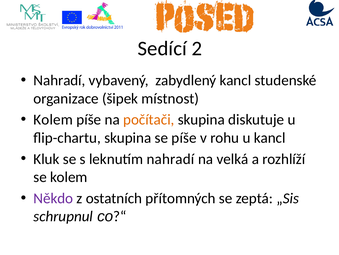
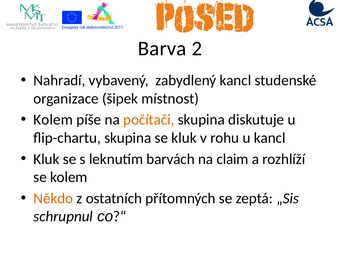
Sedící: Sedící -> Barva
se píše: píše -> kluk
leknutím nahradí: nahradí -> barvách
velká: velká -> claim
Někdo colour: purple -> orange
